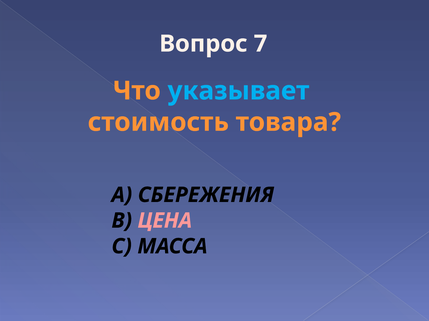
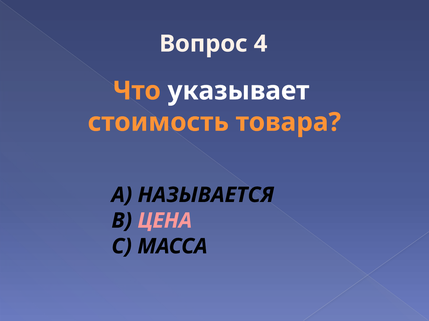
7: 7 -> 4
указывает colour: light blue -> white
СБЕРЕЖЕНИЯ: СБЕРЕЖЕНИЯ -> НАЗЫВАЕТСЯ
